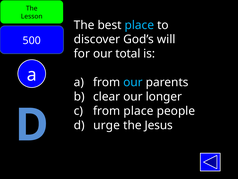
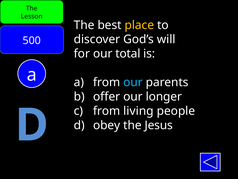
place at (139, 25) colour: light blue -> yellow
clear: clear -> offer
from place: place -> living
urge: urge -> obey
